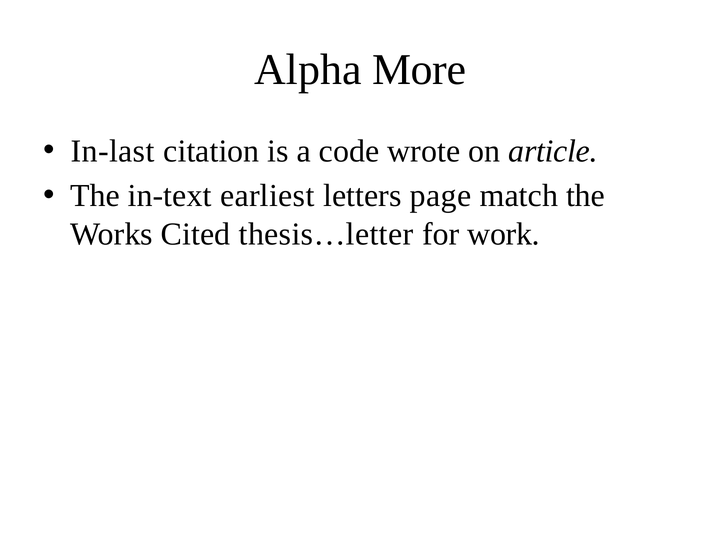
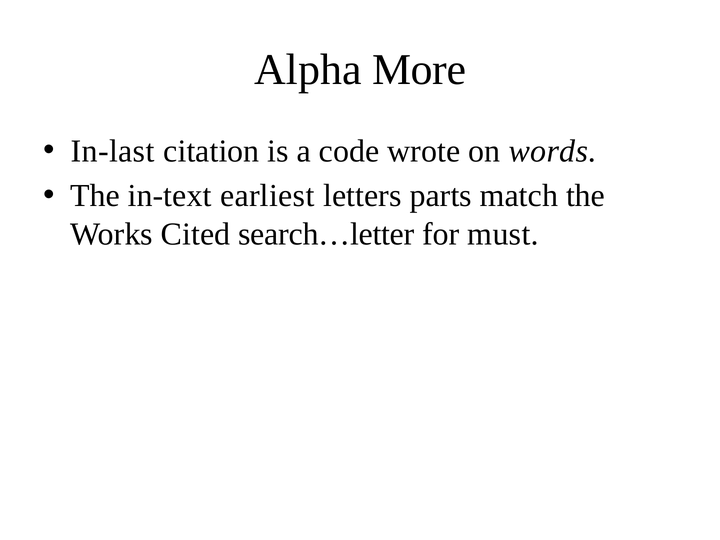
article: article -> words
page: page -> parts
thesis…letter: thesis…letter -> search…letter
work: work -> must
